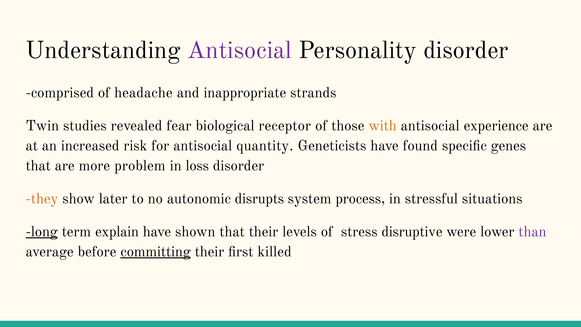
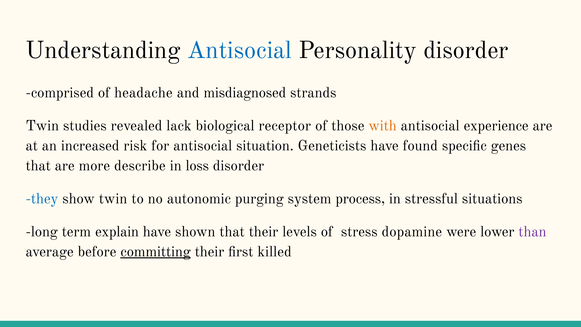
Antisocial at (239, 50) colour: purple -> blue
inappropriate: inappropriate -> misdiagnosed
fear: fear -> lack
quantity: quantity -> situation
problem: problem -> describe
they colour: orange -> blue
show later: later -> twin
disrupts: disrupts -> purging
long underline: present -> none
disruptive: disruptive -> dopamine
